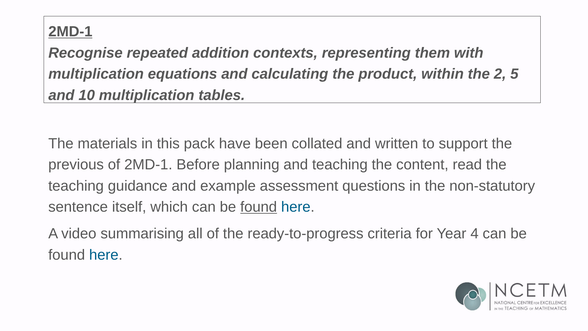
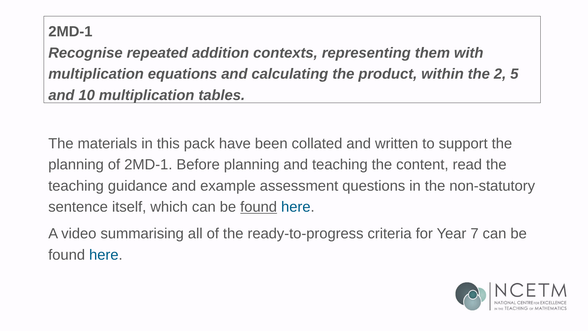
2MD-1 at (70, 32) underline: present -> none
previous at (76, 165): previous -> planning
4: 4 -> 7
